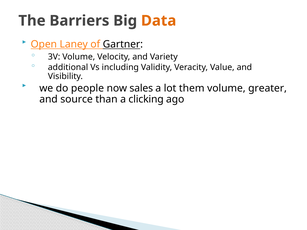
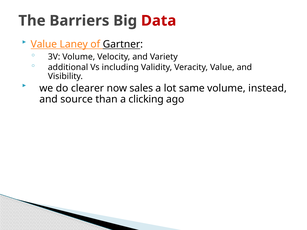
Data colour: orange -> red
Open at (44, 44): Open -> Value
people: people -> clearer
them: them -> same
greater: greater -> instead
